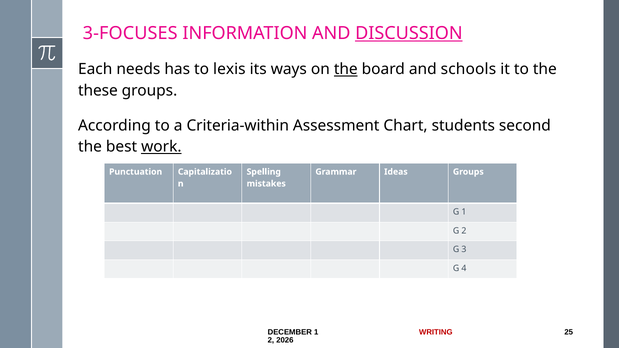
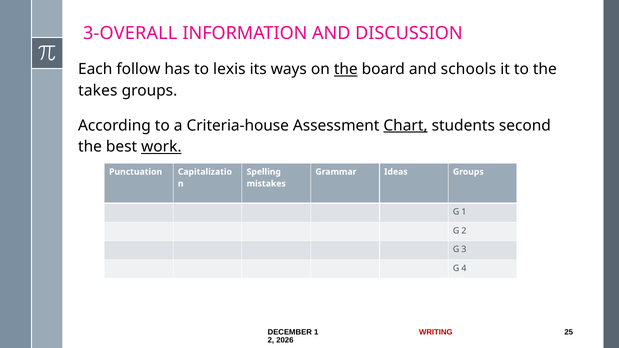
3-FOCUSES: 3-FOCUSES -> 3-OVERALL
DISCUSSION underline: present -> none
needs: needs -> follow
these: these -> takes
Criteria-within: Criteria-within -> Criteria-house
Chart underline: none -> present
